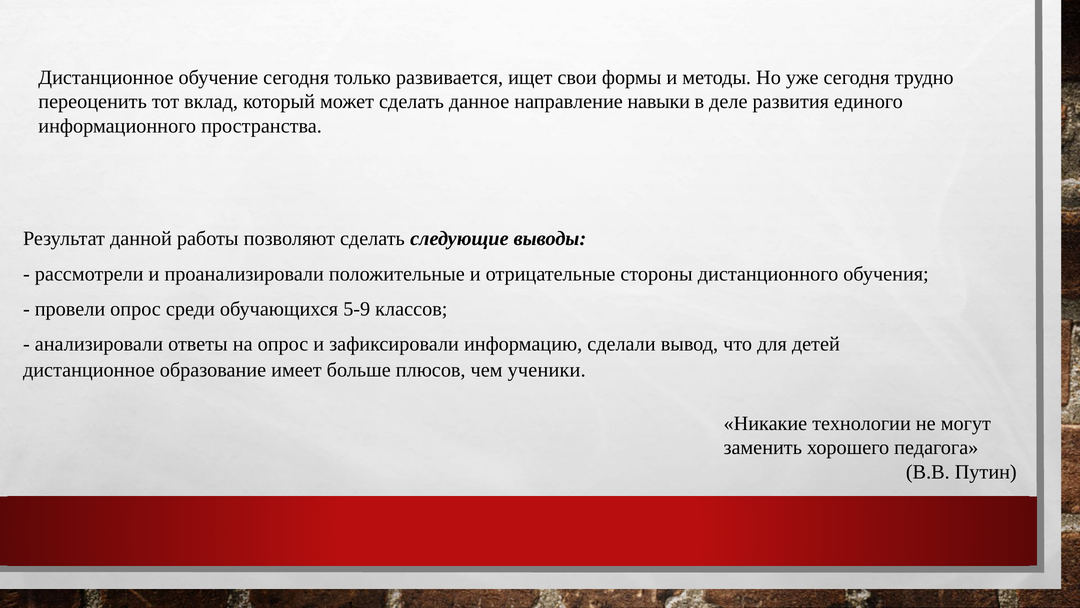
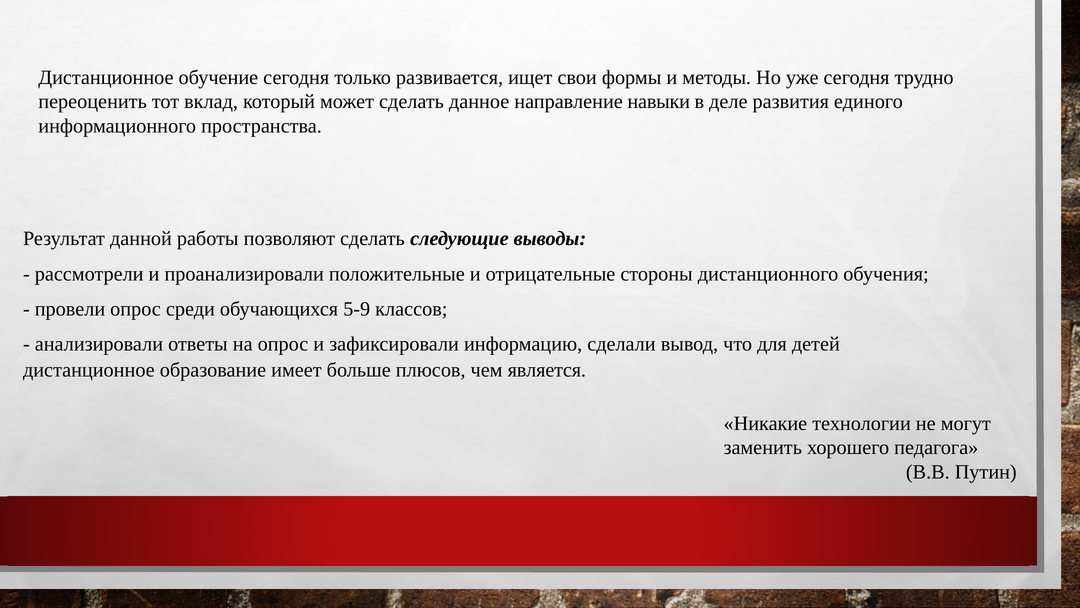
ученики: ученики -> является
